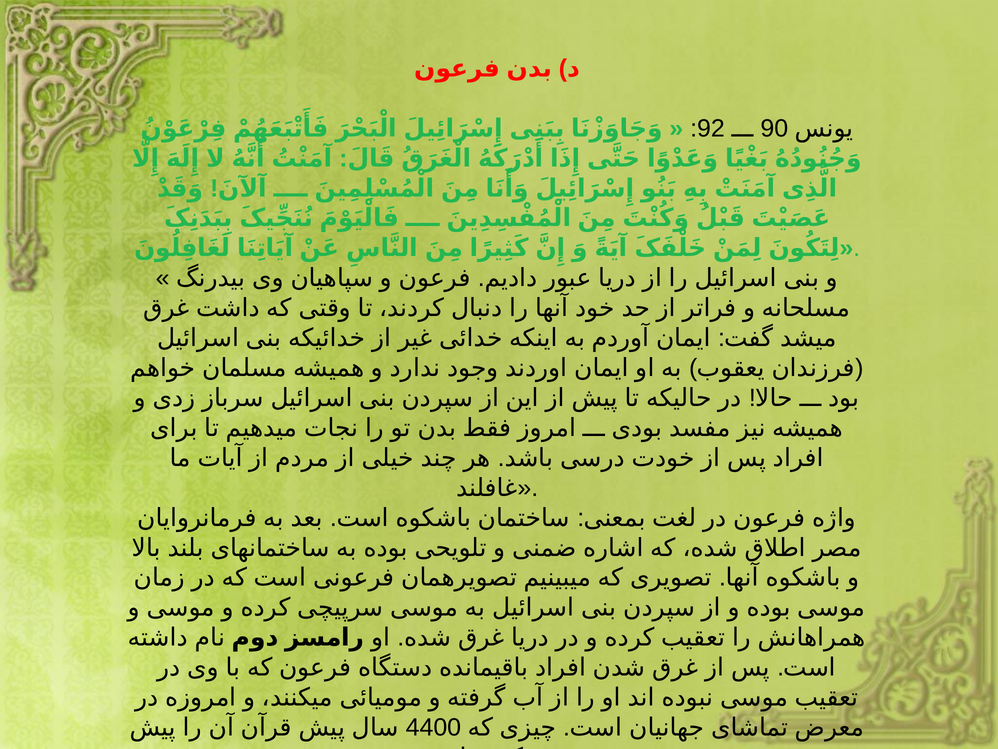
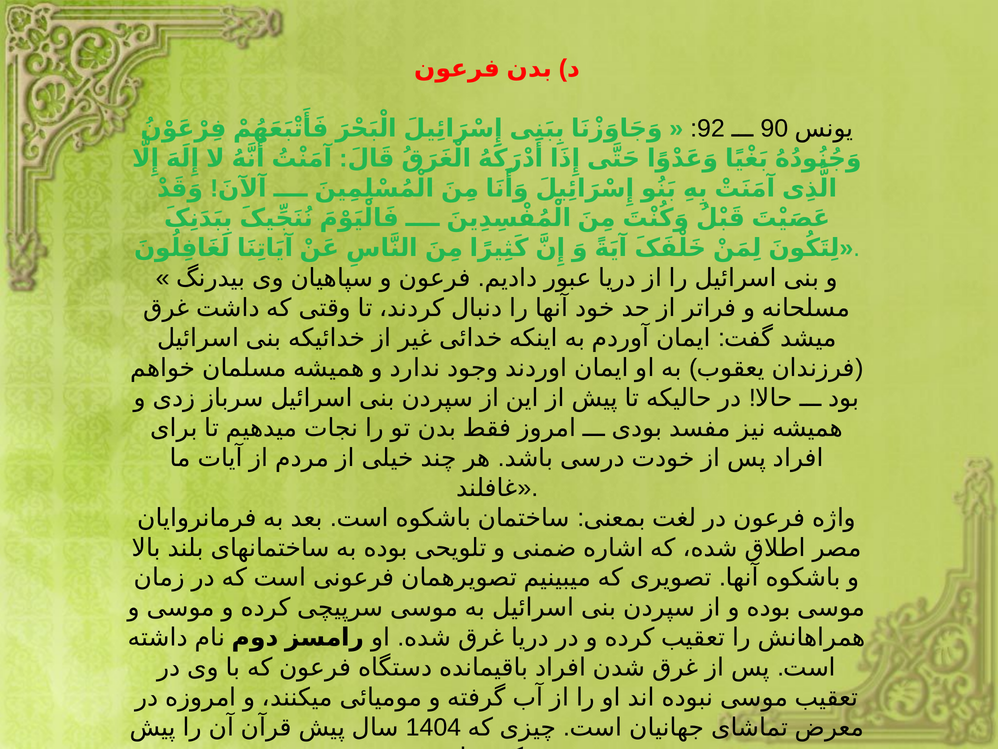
4400: 4400 -> 1404
